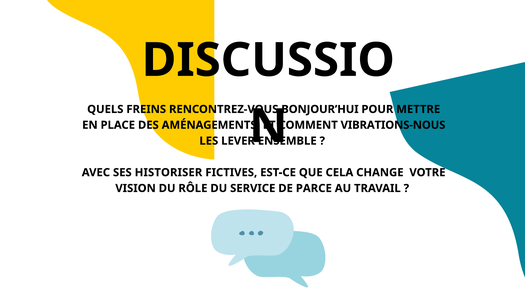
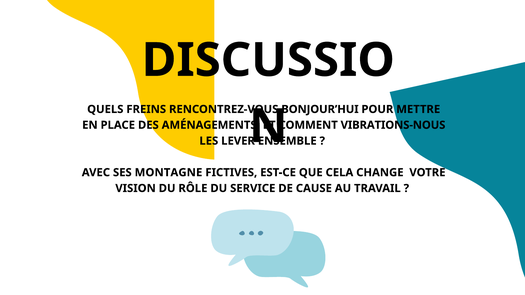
HISTORISER: HISTORISER -> MONTAGNE
PARCE: PARCE -> CAUSE
